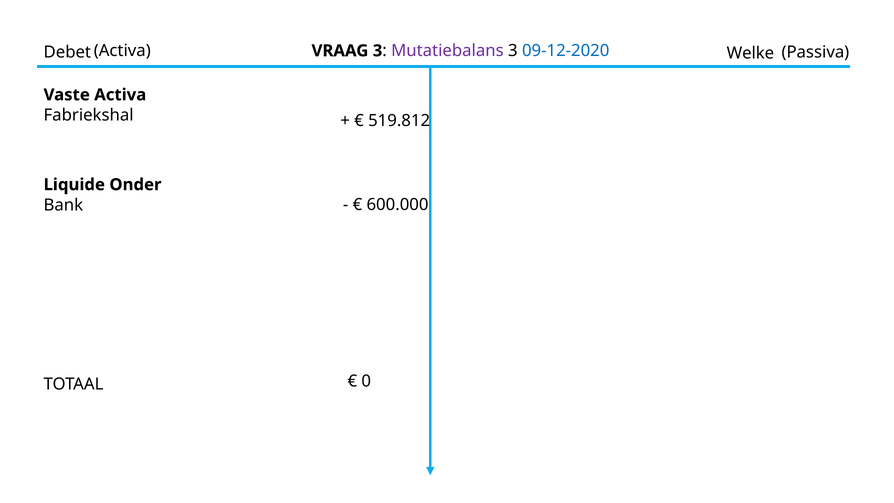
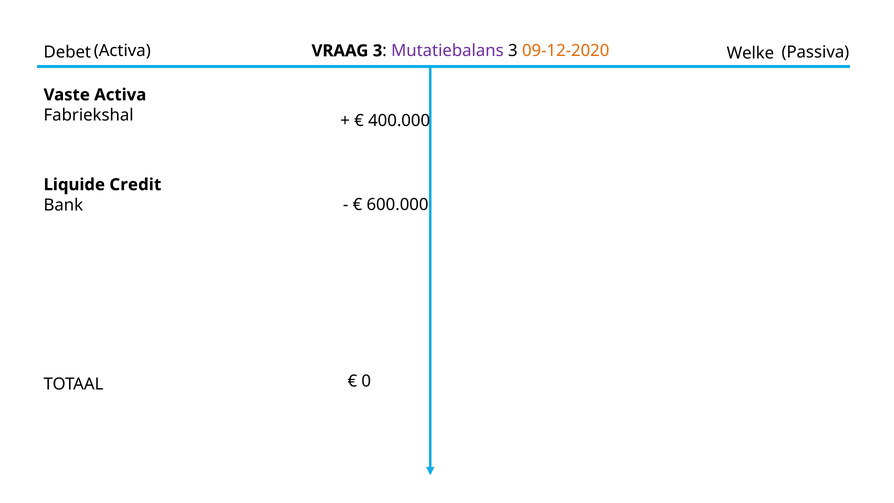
09-12-2020 colour: blue -> orange
519.812: 519.812 -> 400.000
Onder: Onder -> Credit
